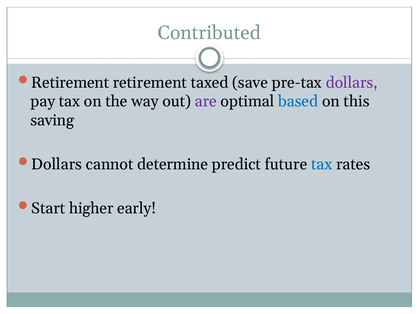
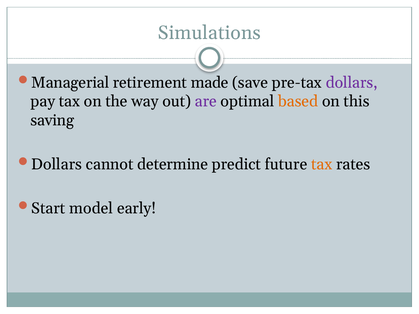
Contributed: Contributed -> Simulations
Retirement at (70, 83): Retirement -> Managerial
taxed: taxed -> made
based colour: blue -> orange
tax at (322, 164) colour: blue -> orange
higher: higher -> model
